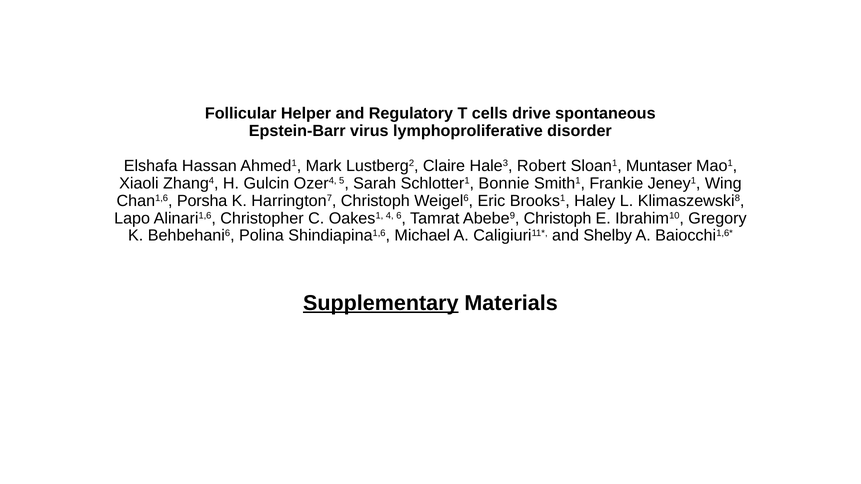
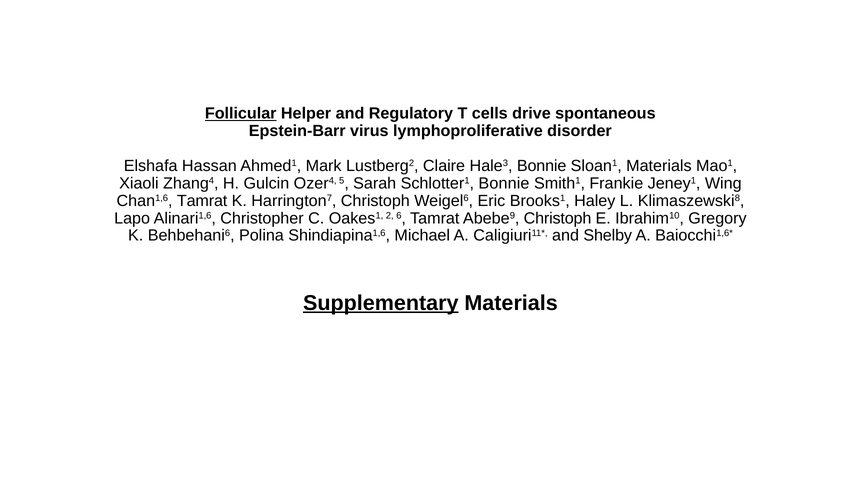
Follicular underline: none -> present
Hale3 Robert: Robert -> Bonnie
Sloan1 Muntaser: Muntaser -> Materials
Chan1,6 Porsha: Porsha -> Tamrat
4: 4 -> 2
